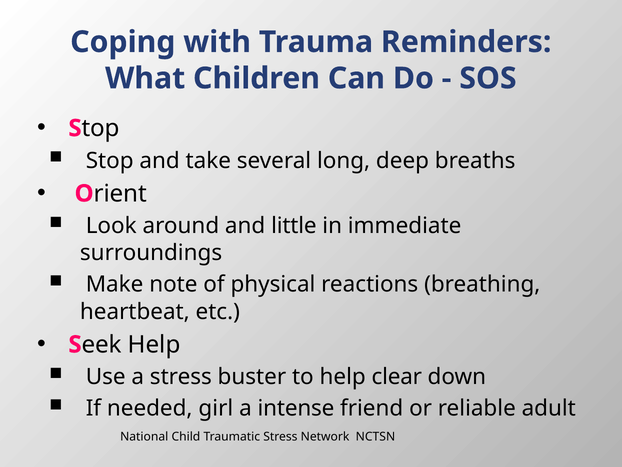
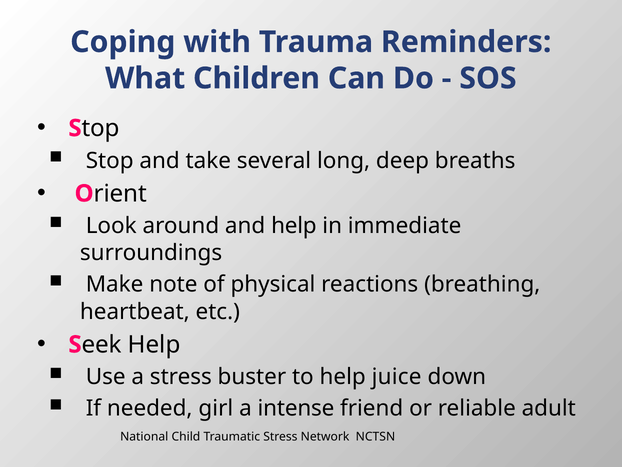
and little: little -> help
clear: clear -> juice
